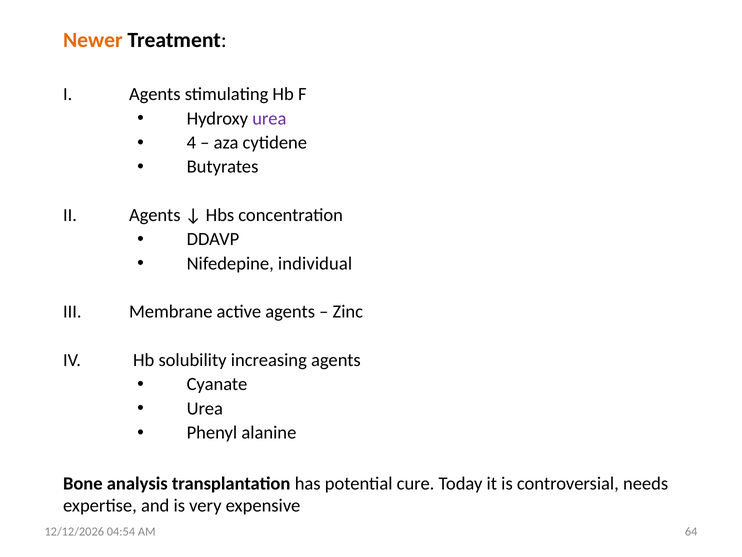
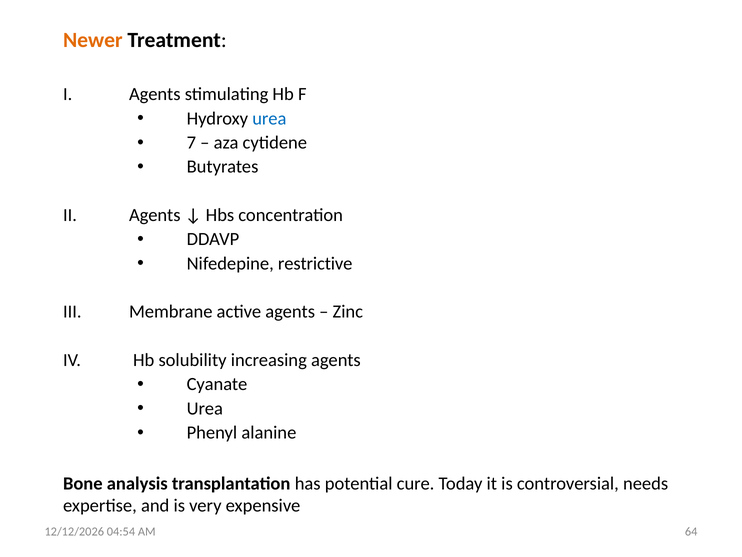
urea at (269, 118) colour: purple -> blue
4: 4 -> 7
individual: individual -> restrictive
